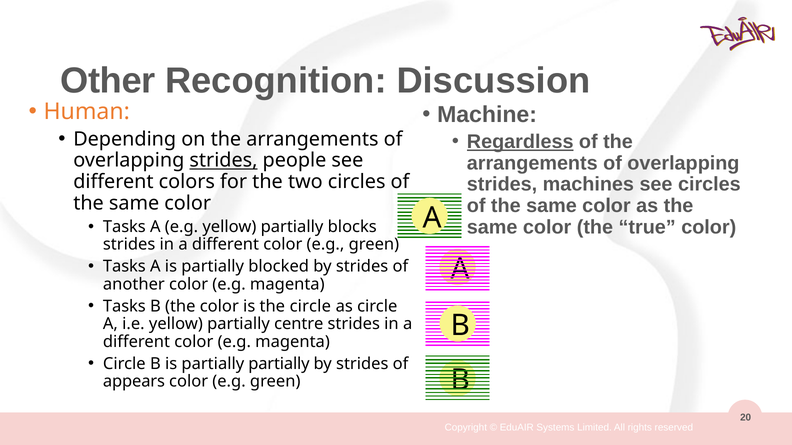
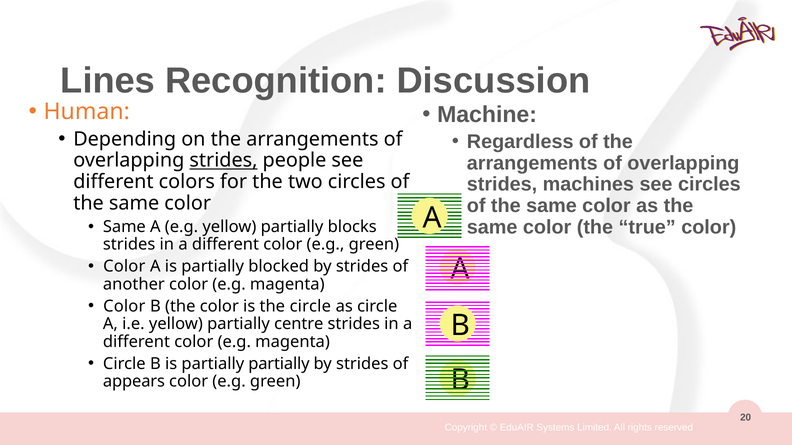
Other: Other -> Lines
Regardless underline: present -> none
Tasks at (124, 227): Tasks -> Same
Tasks at (124, 267): Tasks -> Color
Tasks at (124, 307): Tasks -> Color
